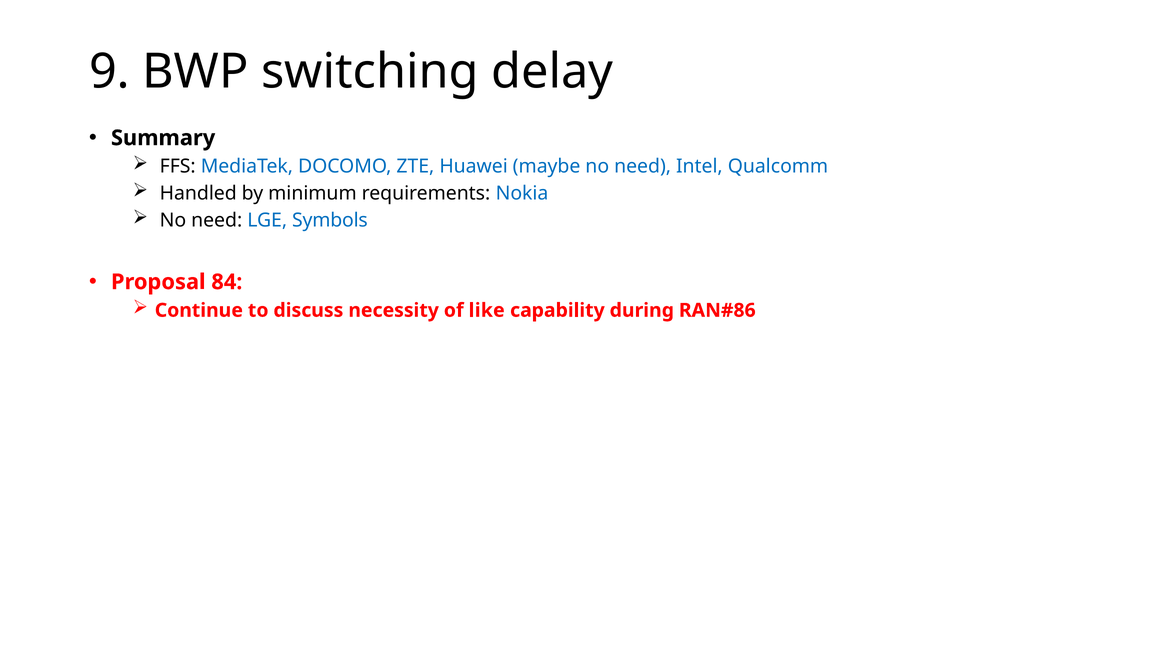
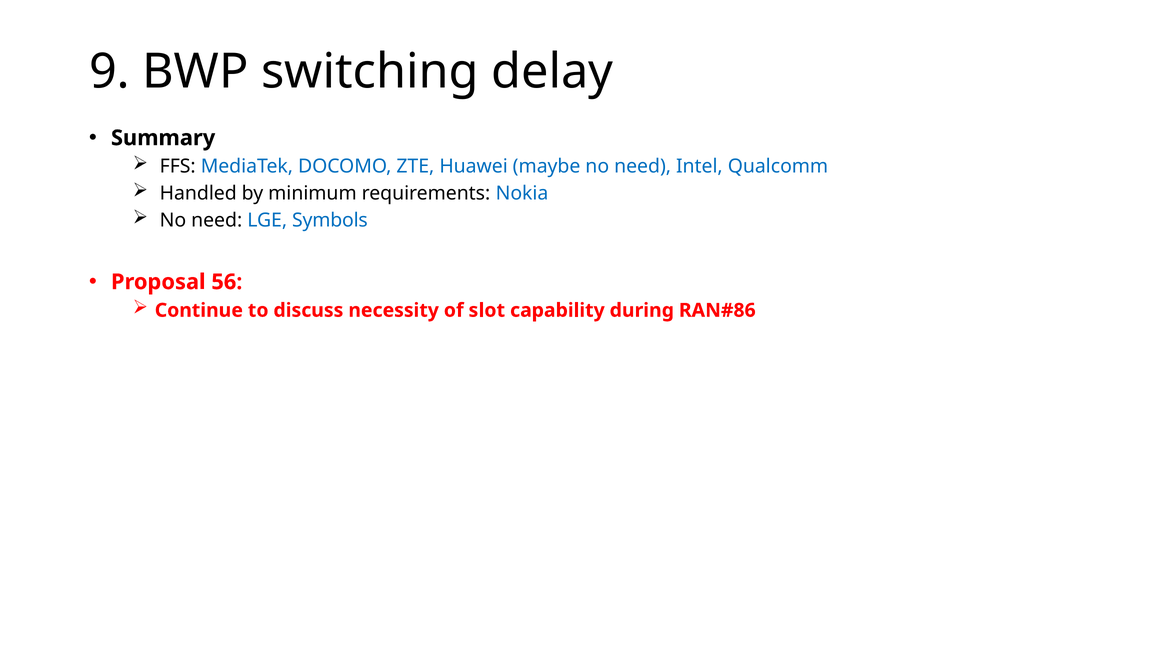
84: 84 -> 56
like: like -> slot
